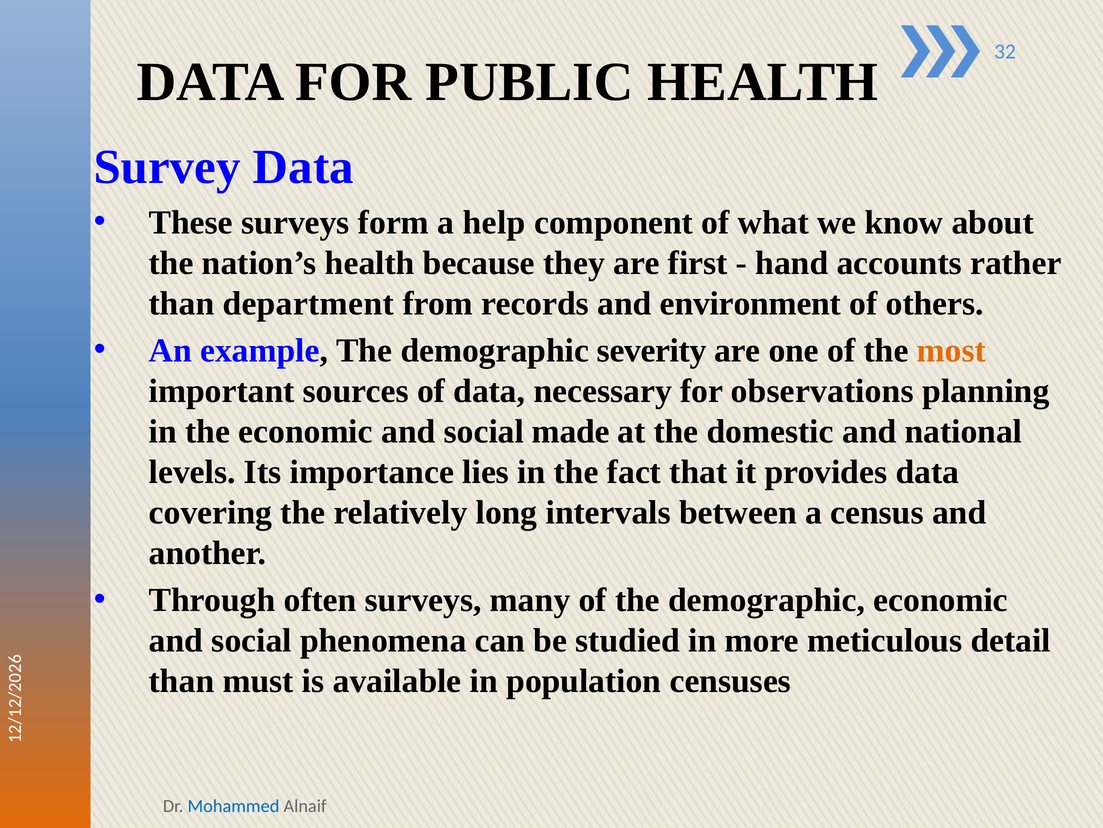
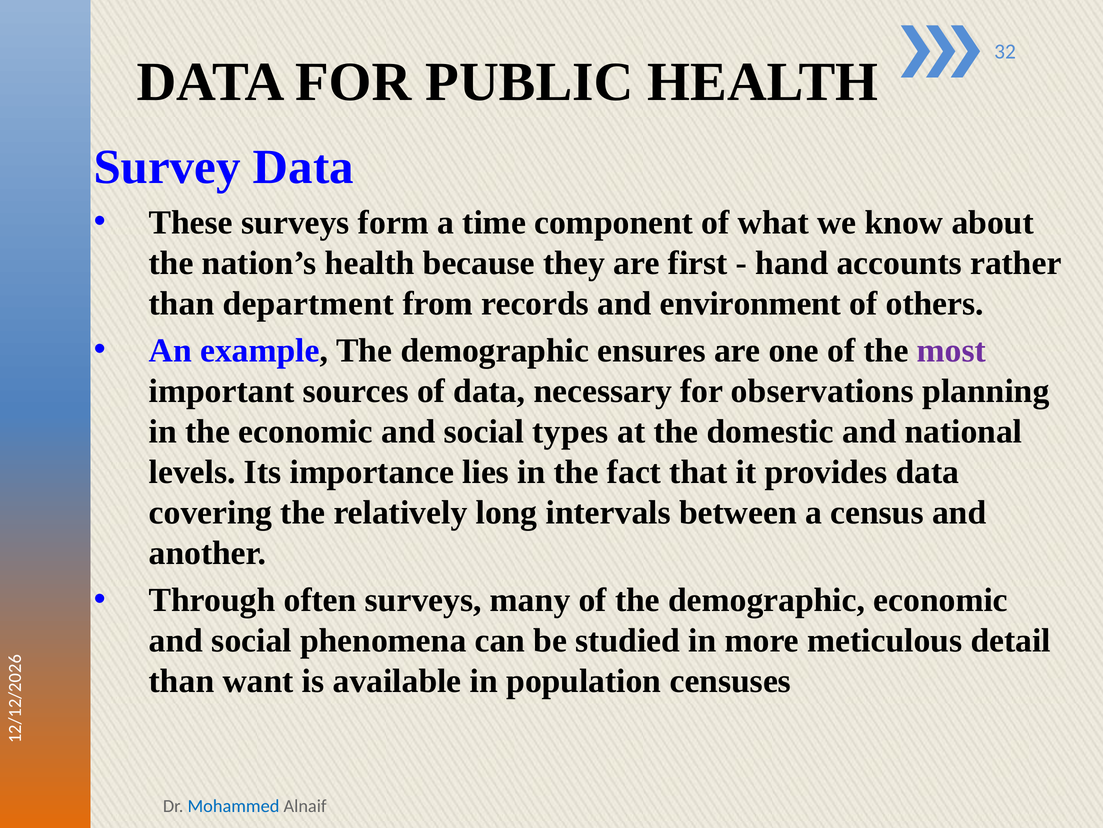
help: help -> time
severity: severity -> ensures
most colour: orange -> purple
made: made -> types
must: must -> want
